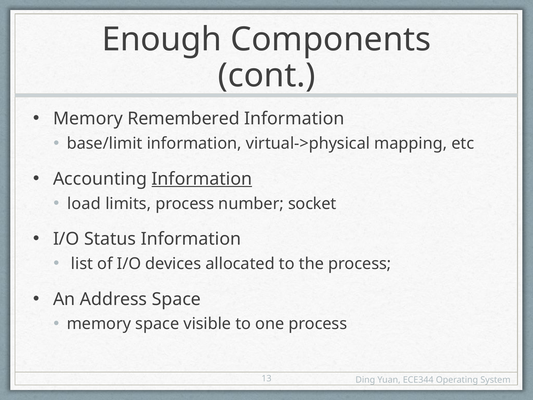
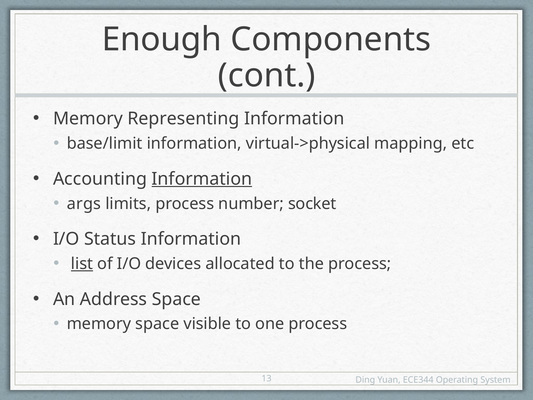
Remembered: Remembered -> Representing
load: load -> args
list underline: none -> present
